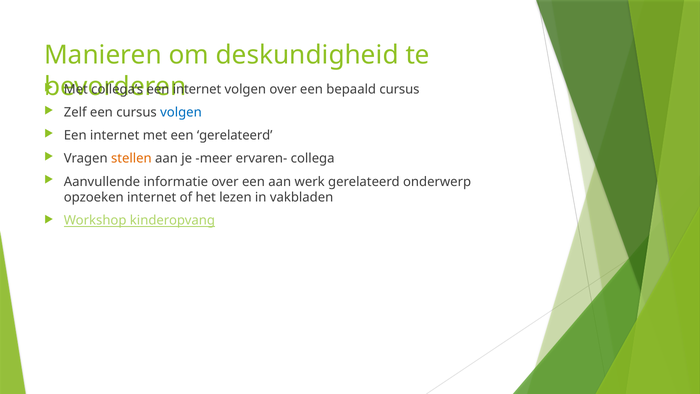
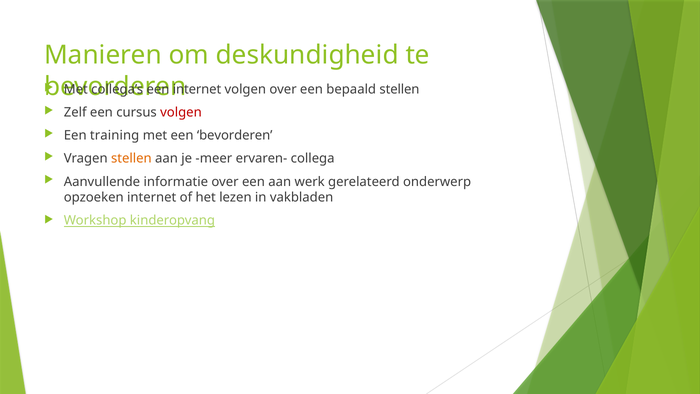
bepaald cursus: cursus -> stellen
volgen at (181, 112) colour: blue -> red
internet at (115, 136): internet -> training
een gerelateerd: gerelateerd -> bevorderen
